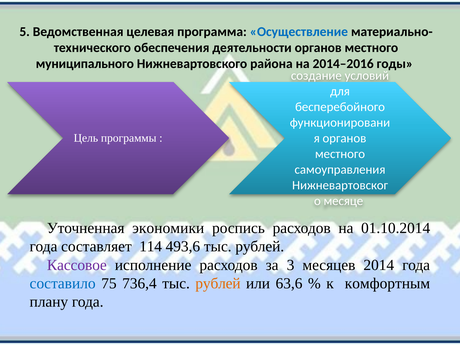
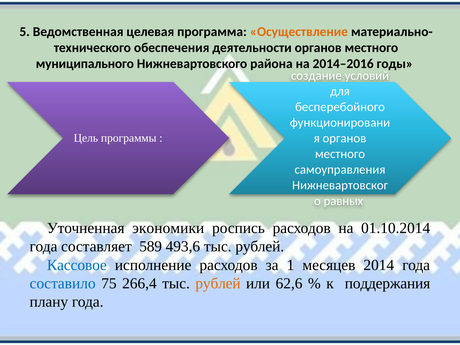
Осуществление colour: blue -> orange
месяце: месяце -> равных
114: 114 -> 589
Кассовое colour: purple -> blue
3: 3 -> 1
736,4: 736,4 -> 266,4
63,6: 63,6 -> 62,6
комфортным: комфортным -> поддержания
